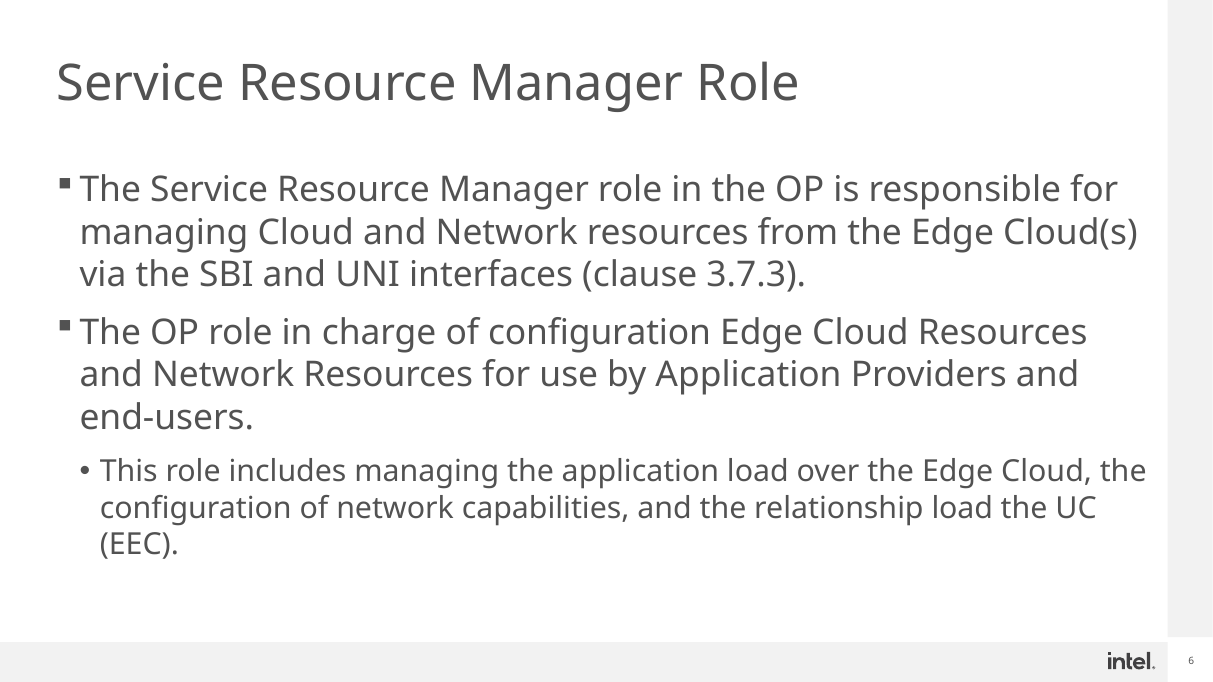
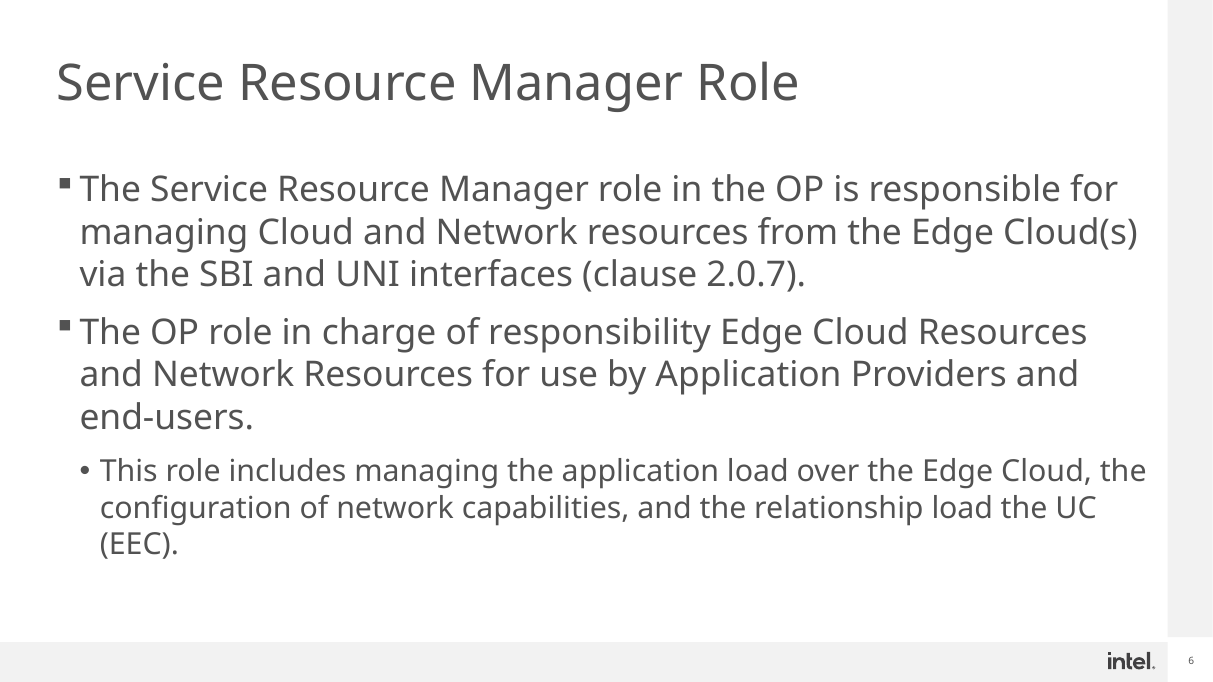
3.7.3: 3.7.3 -> 2.0.7
of configuration: configuration -> responsibility
